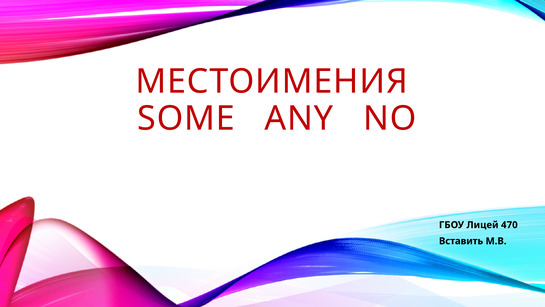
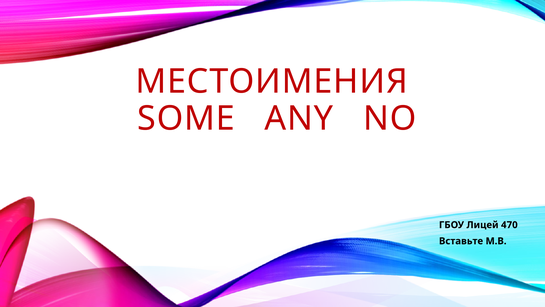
Вставить: Вставить -> Вставьте
